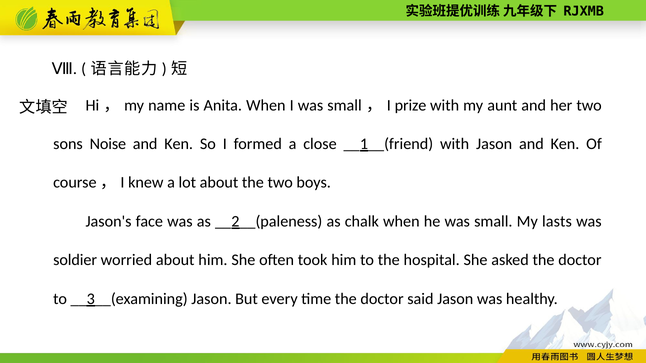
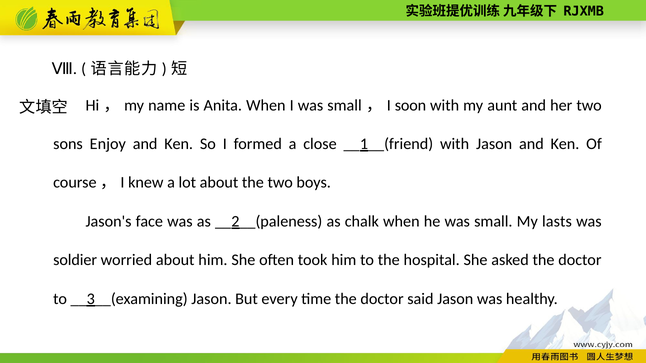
prize: prize -> soon
Noise: Noise -> Enjoy
